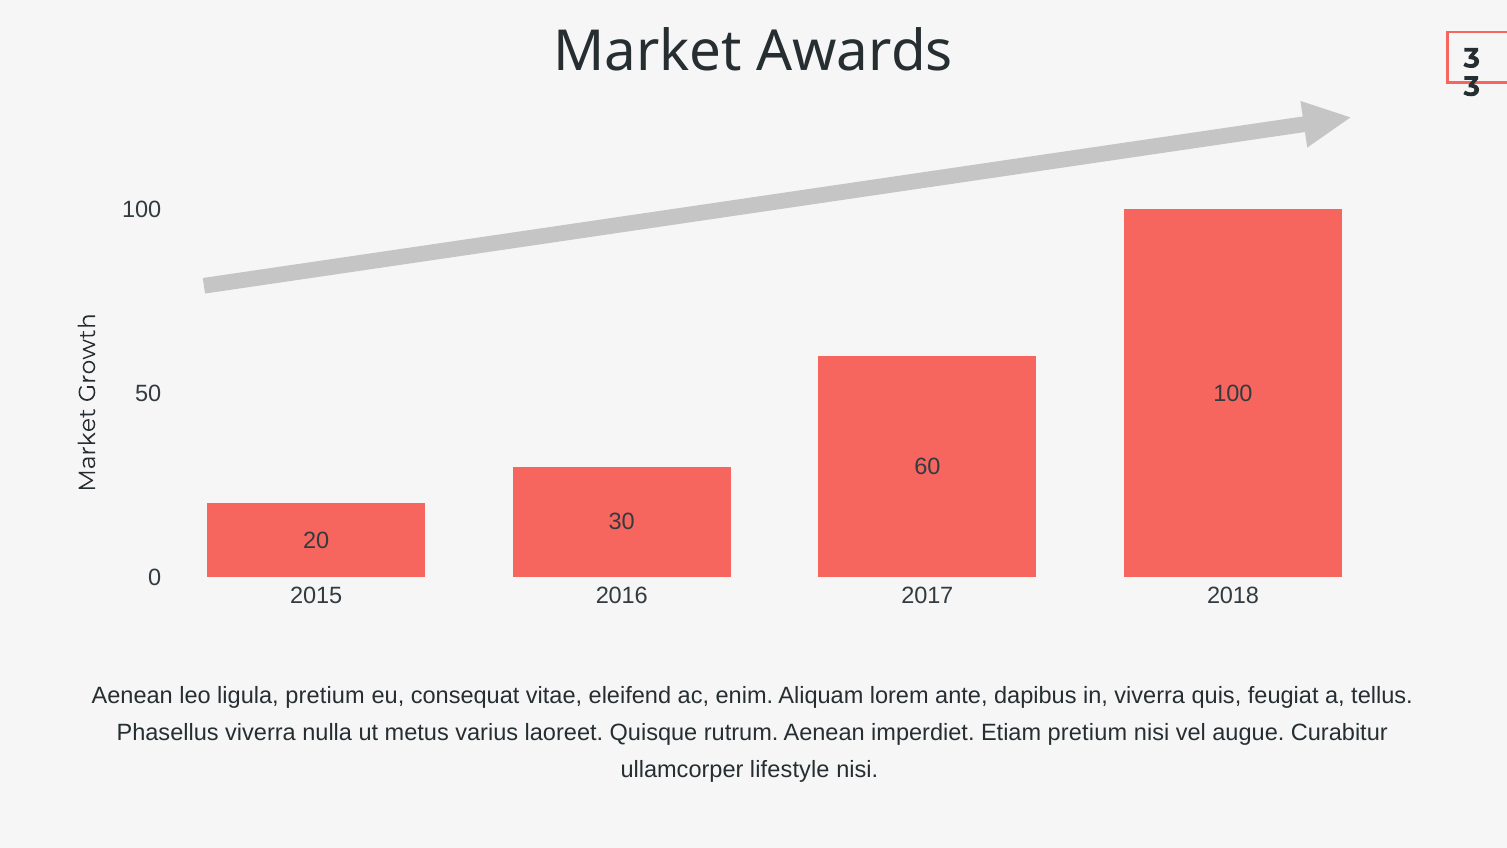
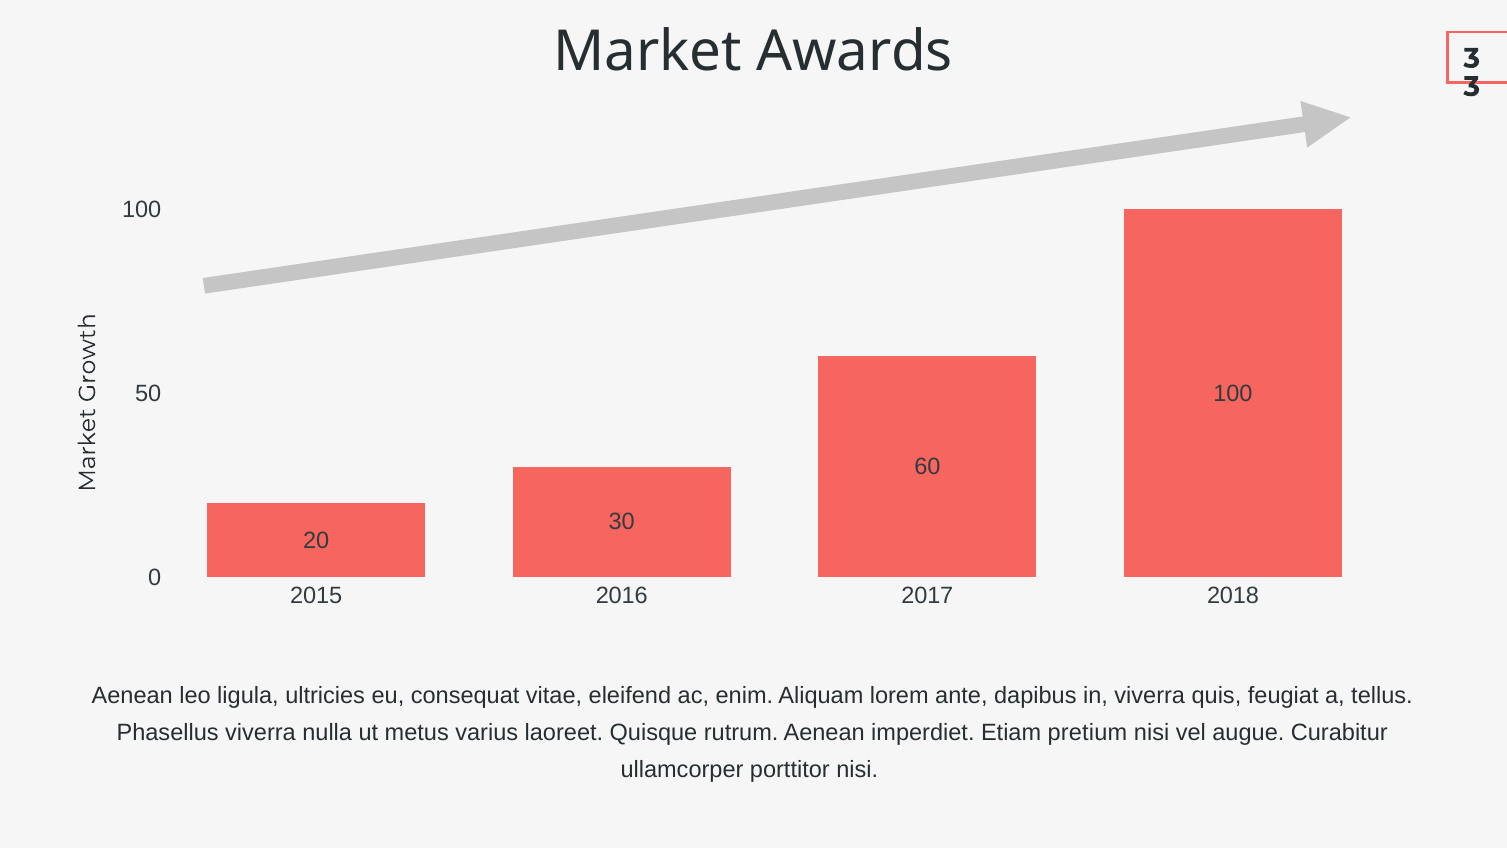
ligula pretium: pretium -> ultricies
lifestyle: lifestyle -> porttitor
